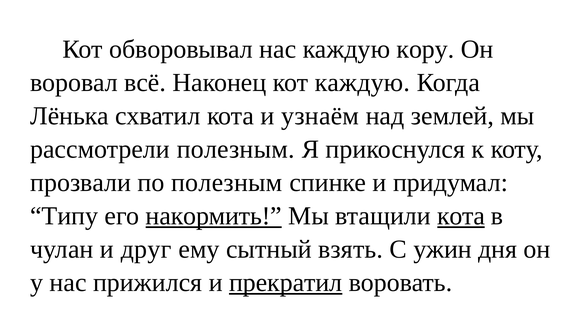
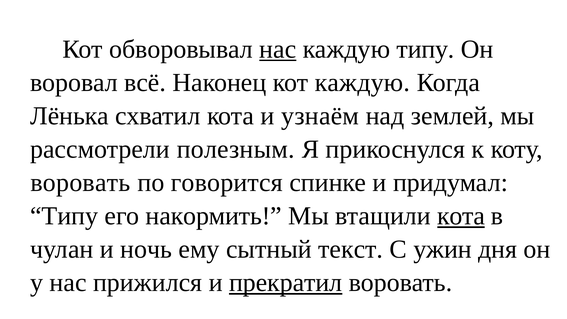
нас at (278, 49) underline: none -> present
каждую кору: кору -> типу
прозвали at (81, 183): прозвали -> воровать
по полезным: полезным -> говорится
накормить underline: present -> none
друг: друг -> ночь
взять: взять -> текст
